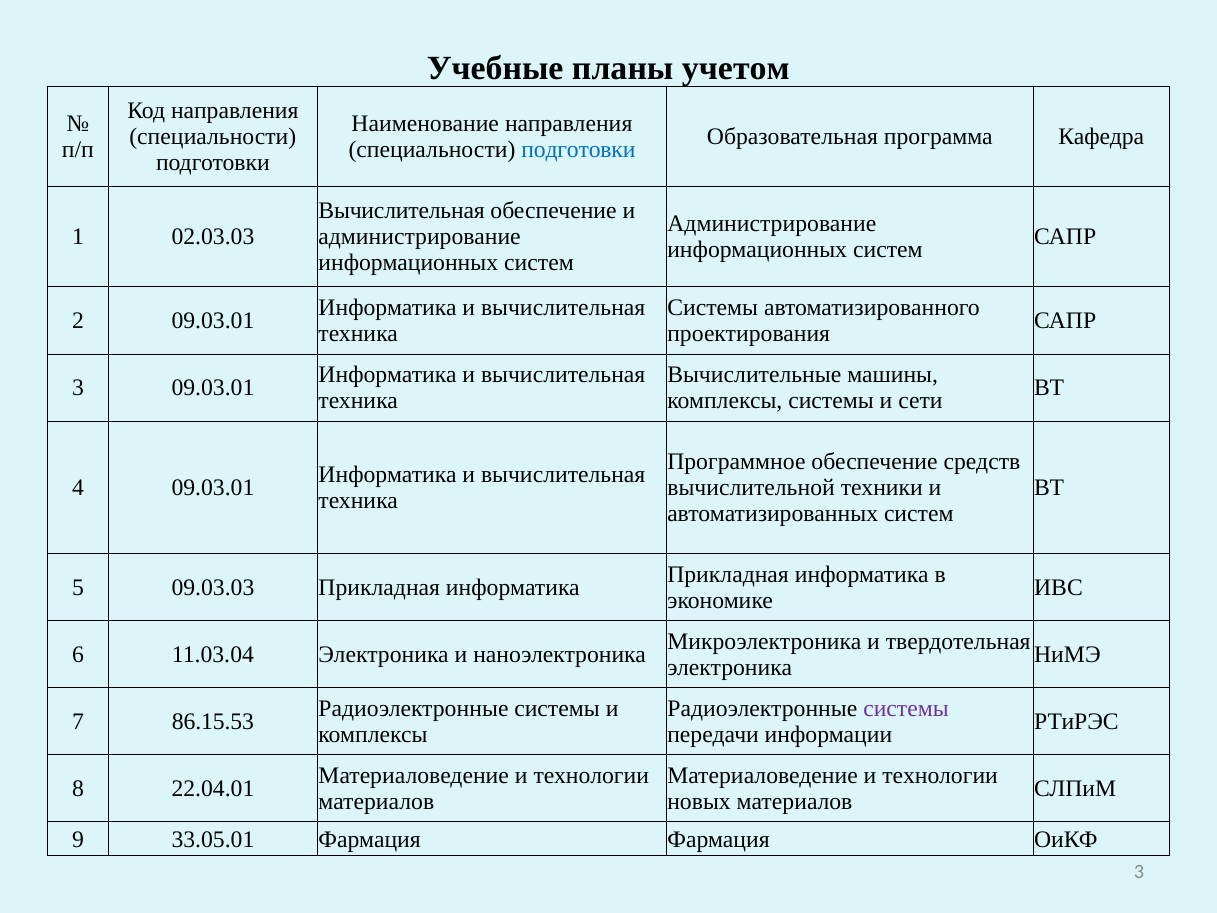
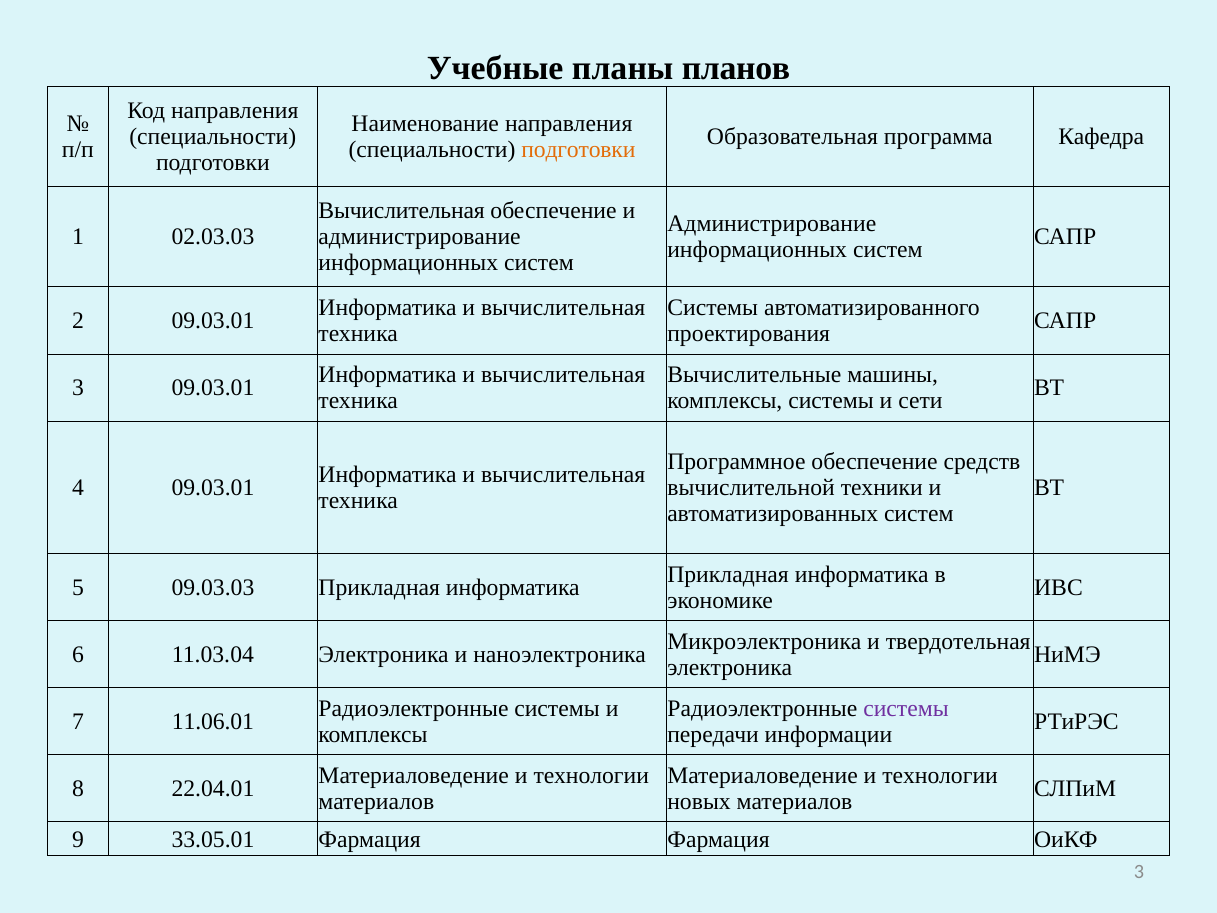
учетом: учетом -> планов
подготовки at (578, 150) colour: blue -> orange
86.15.53: 86.15.53 -> 11.06.01
